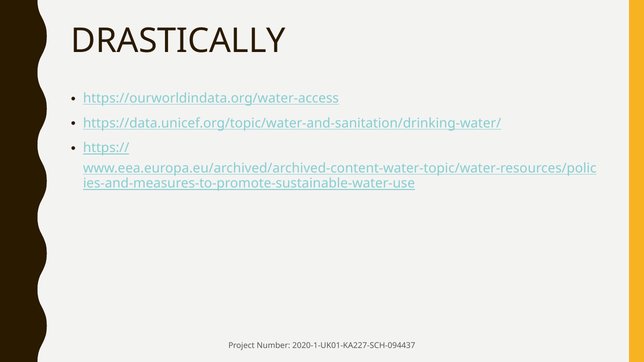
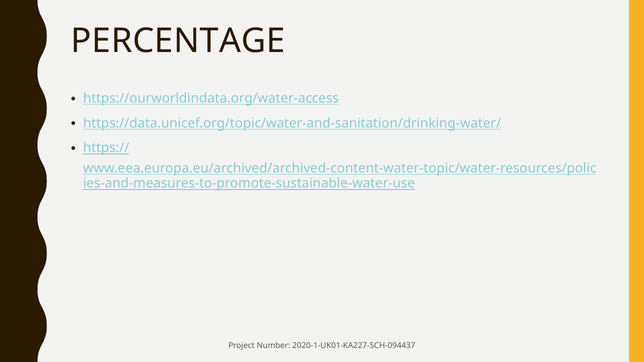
DRASTICALLY: DRASTICALLY -> PERCENTAGE
